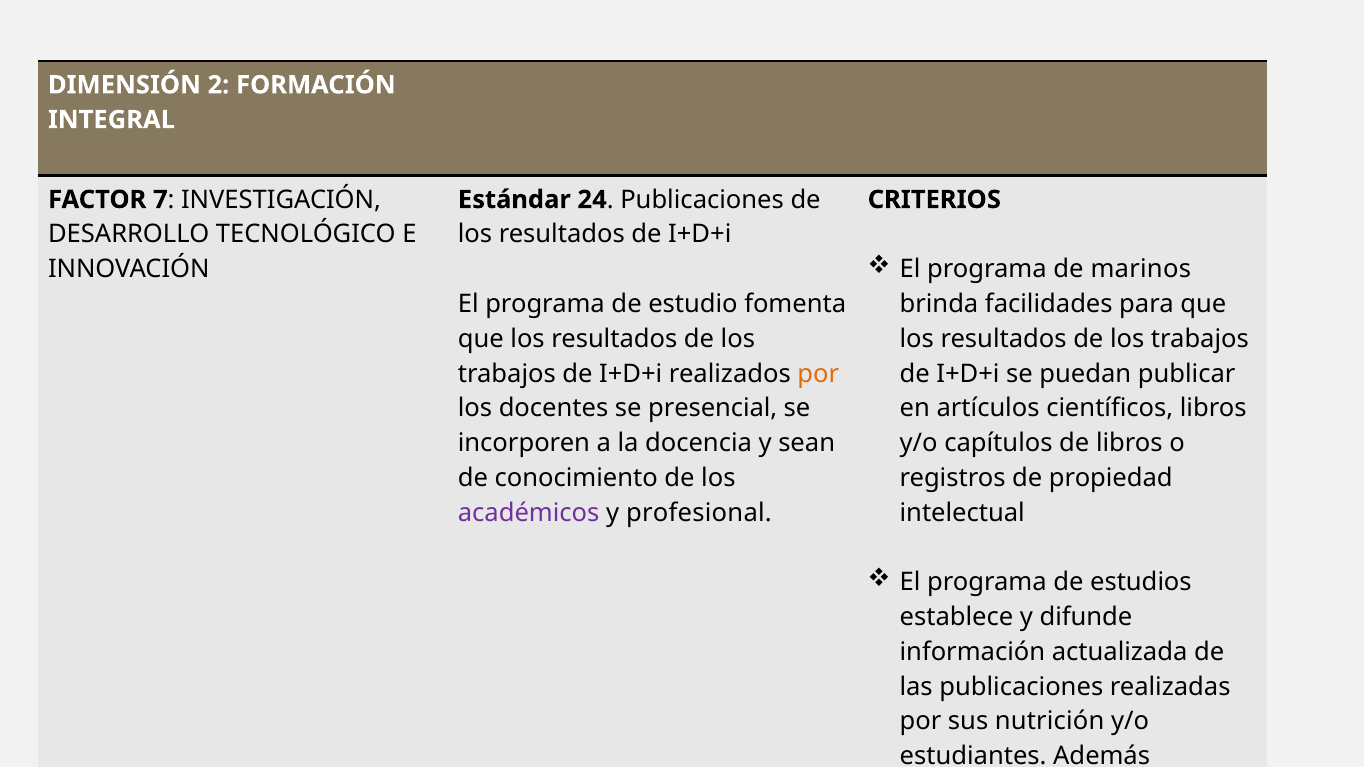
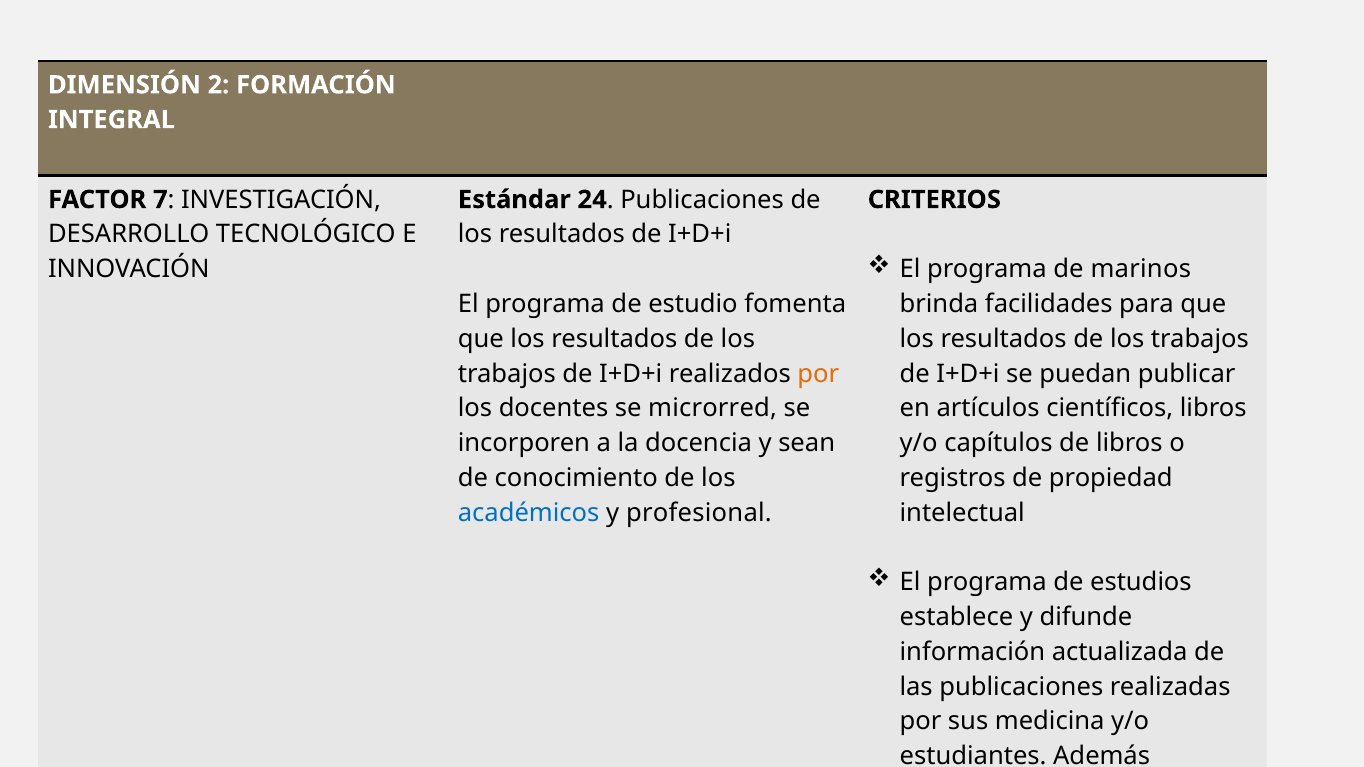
presencial: presencial -> microrred
académicos colour: purple -> blue
nutrición: nutrición -> medicina
